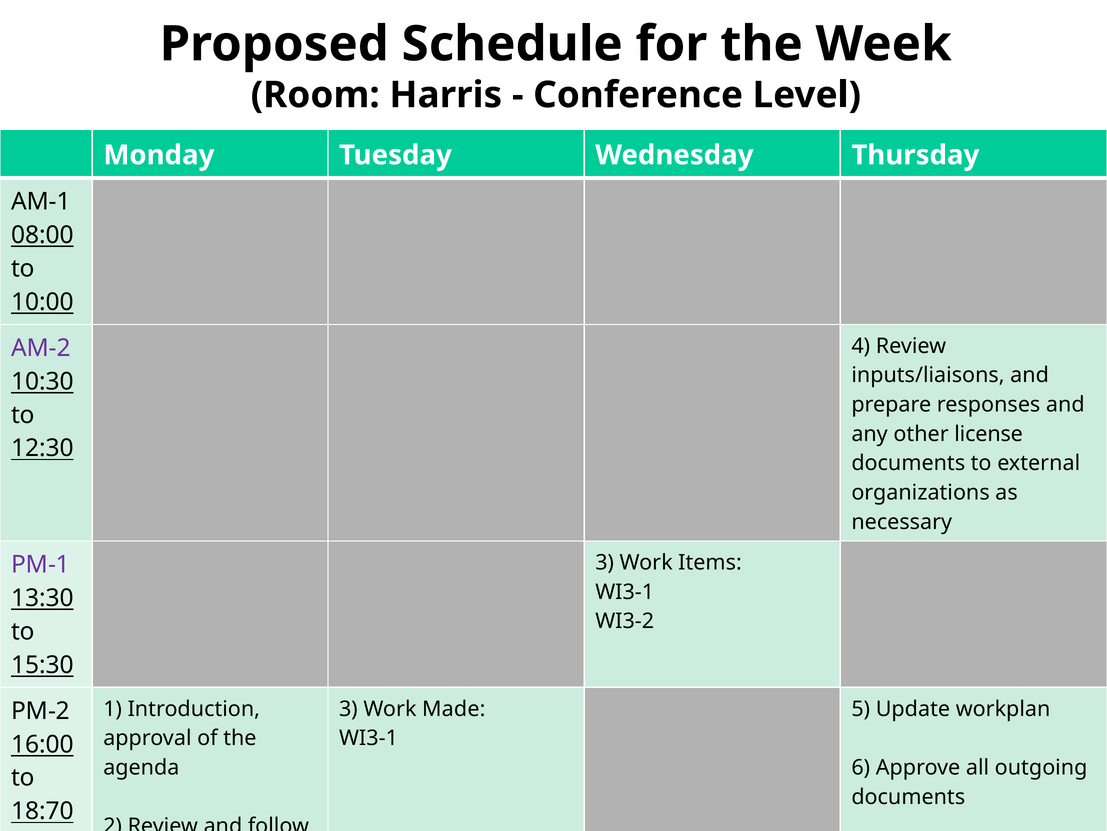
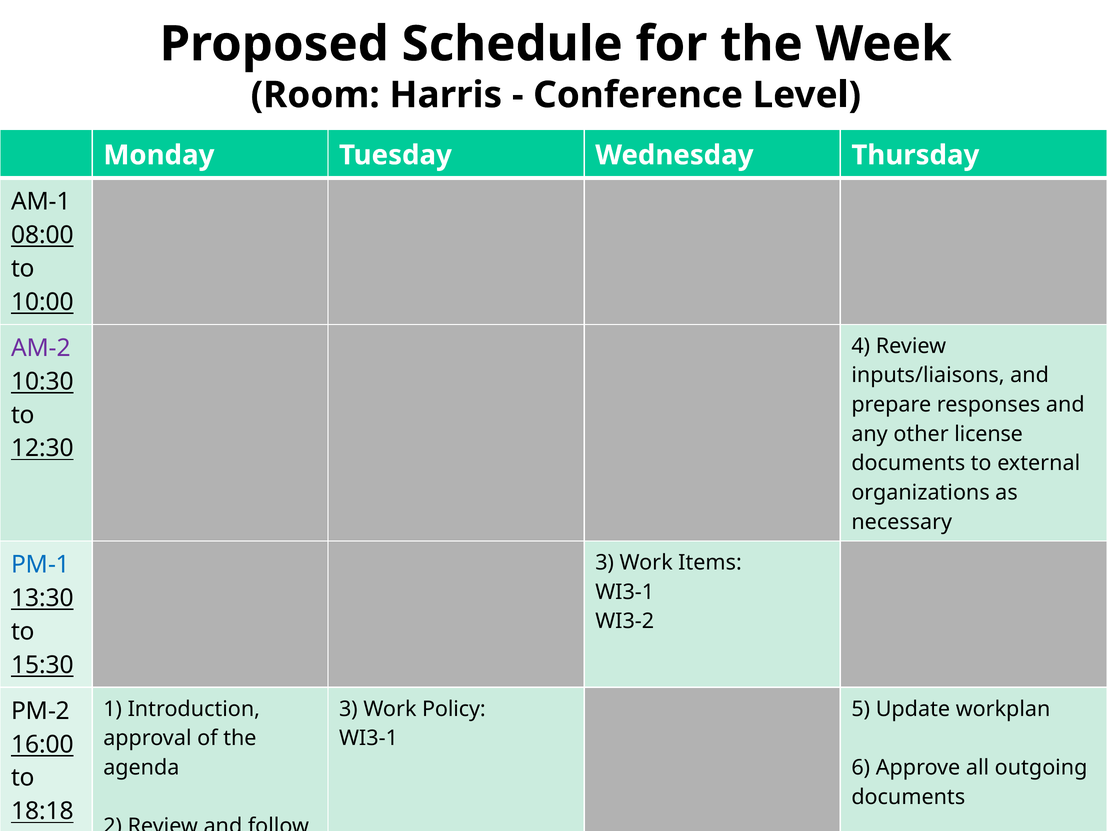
PM-1 colour: purple -> blue
Made: Made -> Policy
18:70: 18:70 -> 18:18
